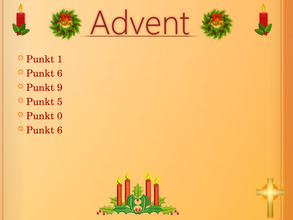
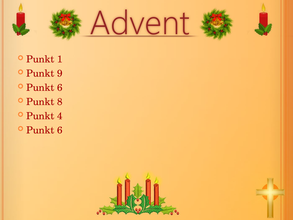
6 at (60, 73): 6 -> 9
9 at (60, 88): 9 -> 6
5: 5 -> 8
0: 0 -> 4
